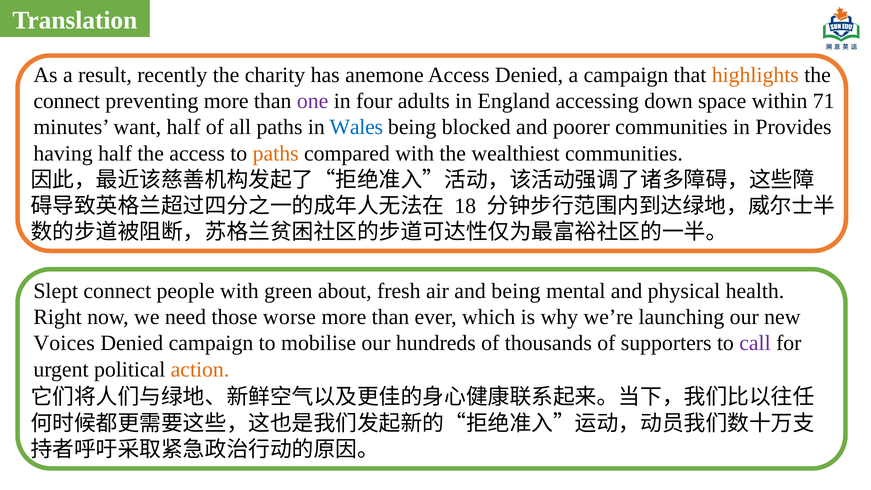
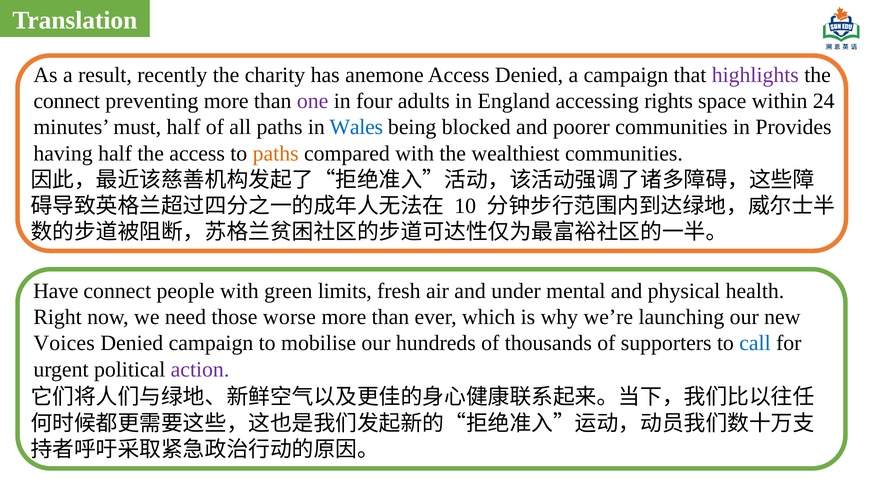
highlights colour: orange -> purple
down: down -> rights
71: 71 -> 24
want: want -> must
18: 18 -> 10
Slept: Slept -> Have
about: about -> limits
and being: being -> under
call colour: purple -> blue
action colour: orange -> purple
